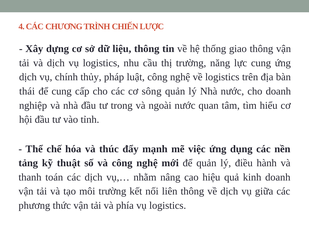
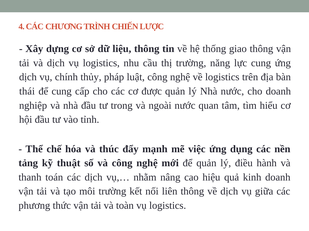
sông: sông -> được
phía: phía -> toàn
